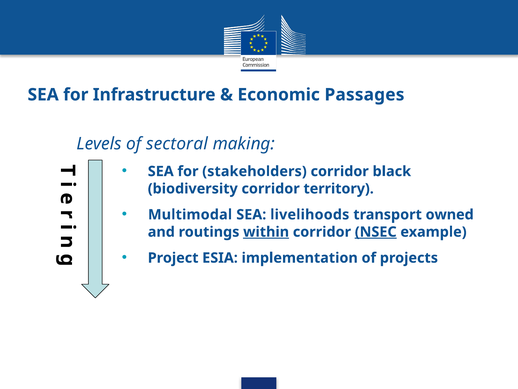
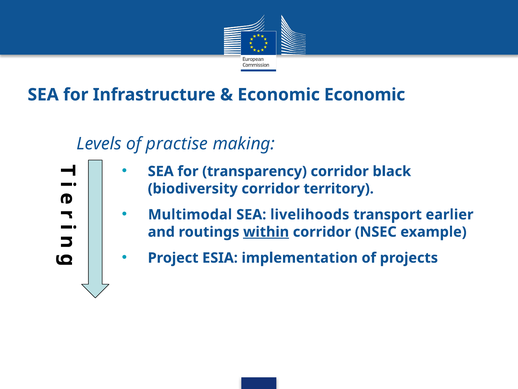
Economic Passages: Passages -> Economic
sectoral: sectoral -> practise
stakeholders: stakeholders -> transparency
owned: owned -> earlier
NSEC underline: present -> none
